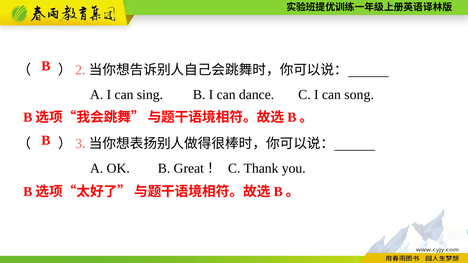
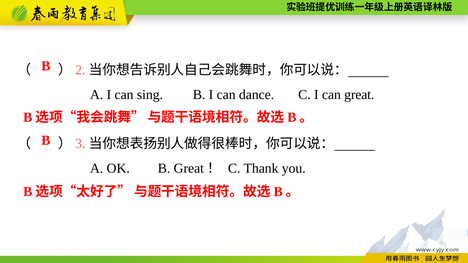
can song: song -> great
